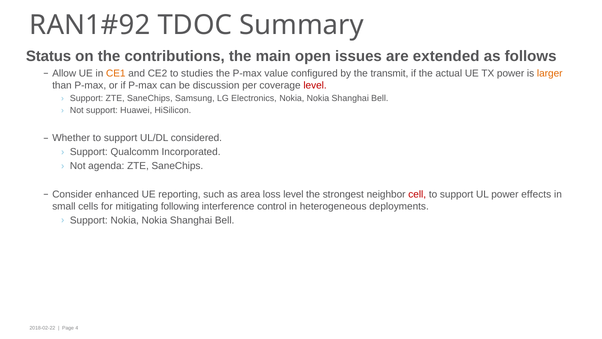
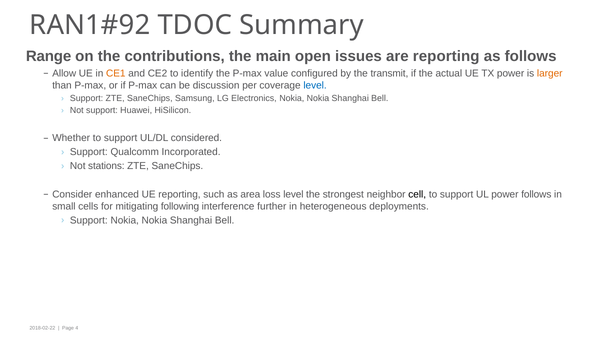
Status: Status -> Range
are extended: extended -> reporting
studies: studies -> identify
level at (315, 85) colour: red -> blue
agenda: agenda -> stations
cell colour: red -> black
power effects: effects -> follows
control: control -> further
